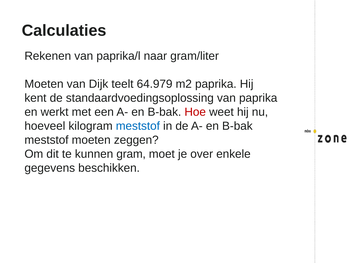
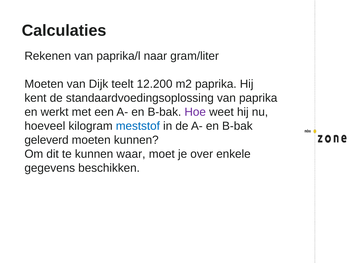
64.979: 64.979 -> 12.200
Hoe colour: red -> purple
meststof at (46, 140): meststof -> geleverd
moeten zeggen: zeggen -> kunnen
gram: gram -> waar
